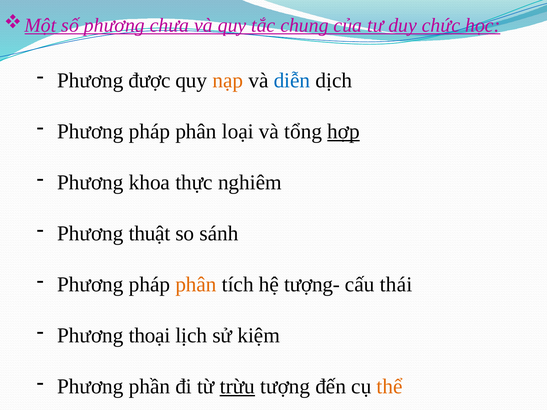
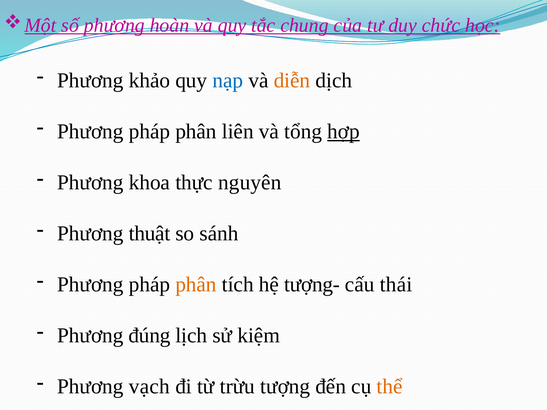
chưa: chưa -> hoàn
được: được -> khảo
nạp colour: orange -> blue
diễn colour: blue -> orange
loại: loại -> liên
nghiêm: nghiêm -> nguyên
thoại: thoại -> đúng
phần: phần -> vạch
trừu underline: present -> none
